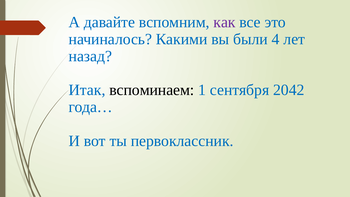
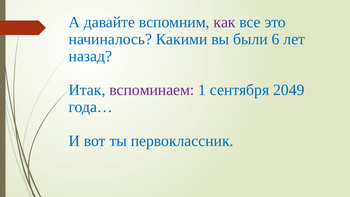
4: 4 -> 6
вспоминаем colour: black -> purple
2042: 2042 -> 2049
